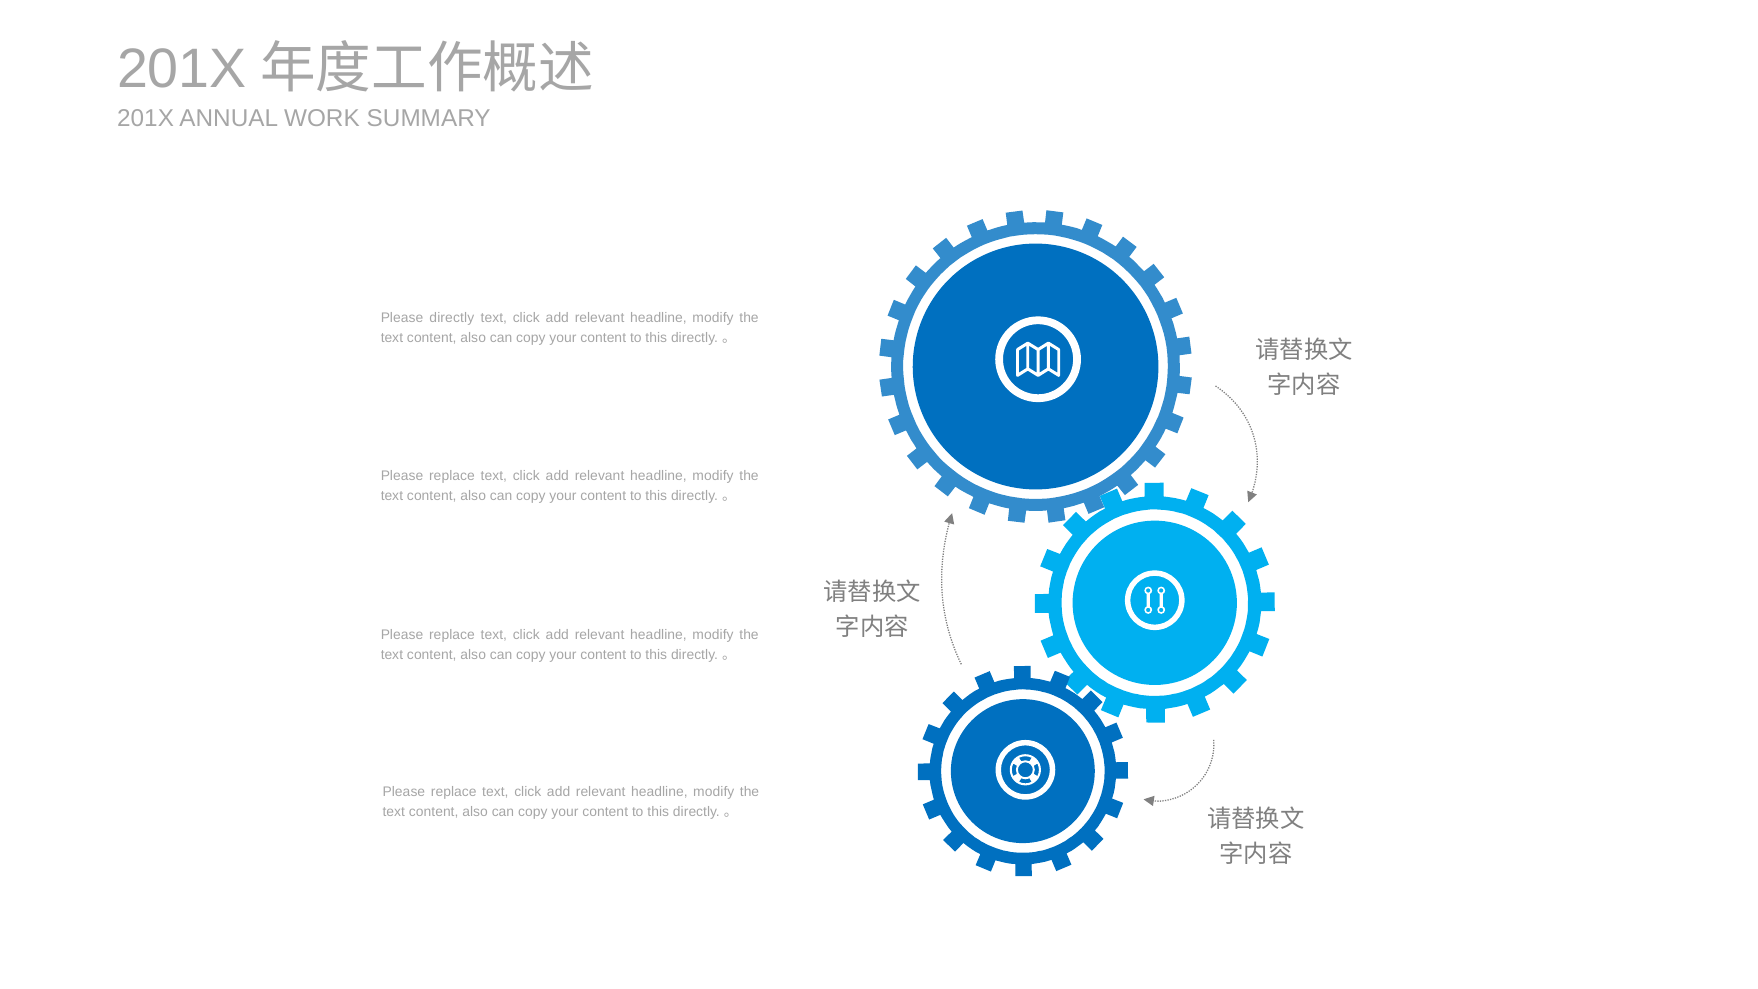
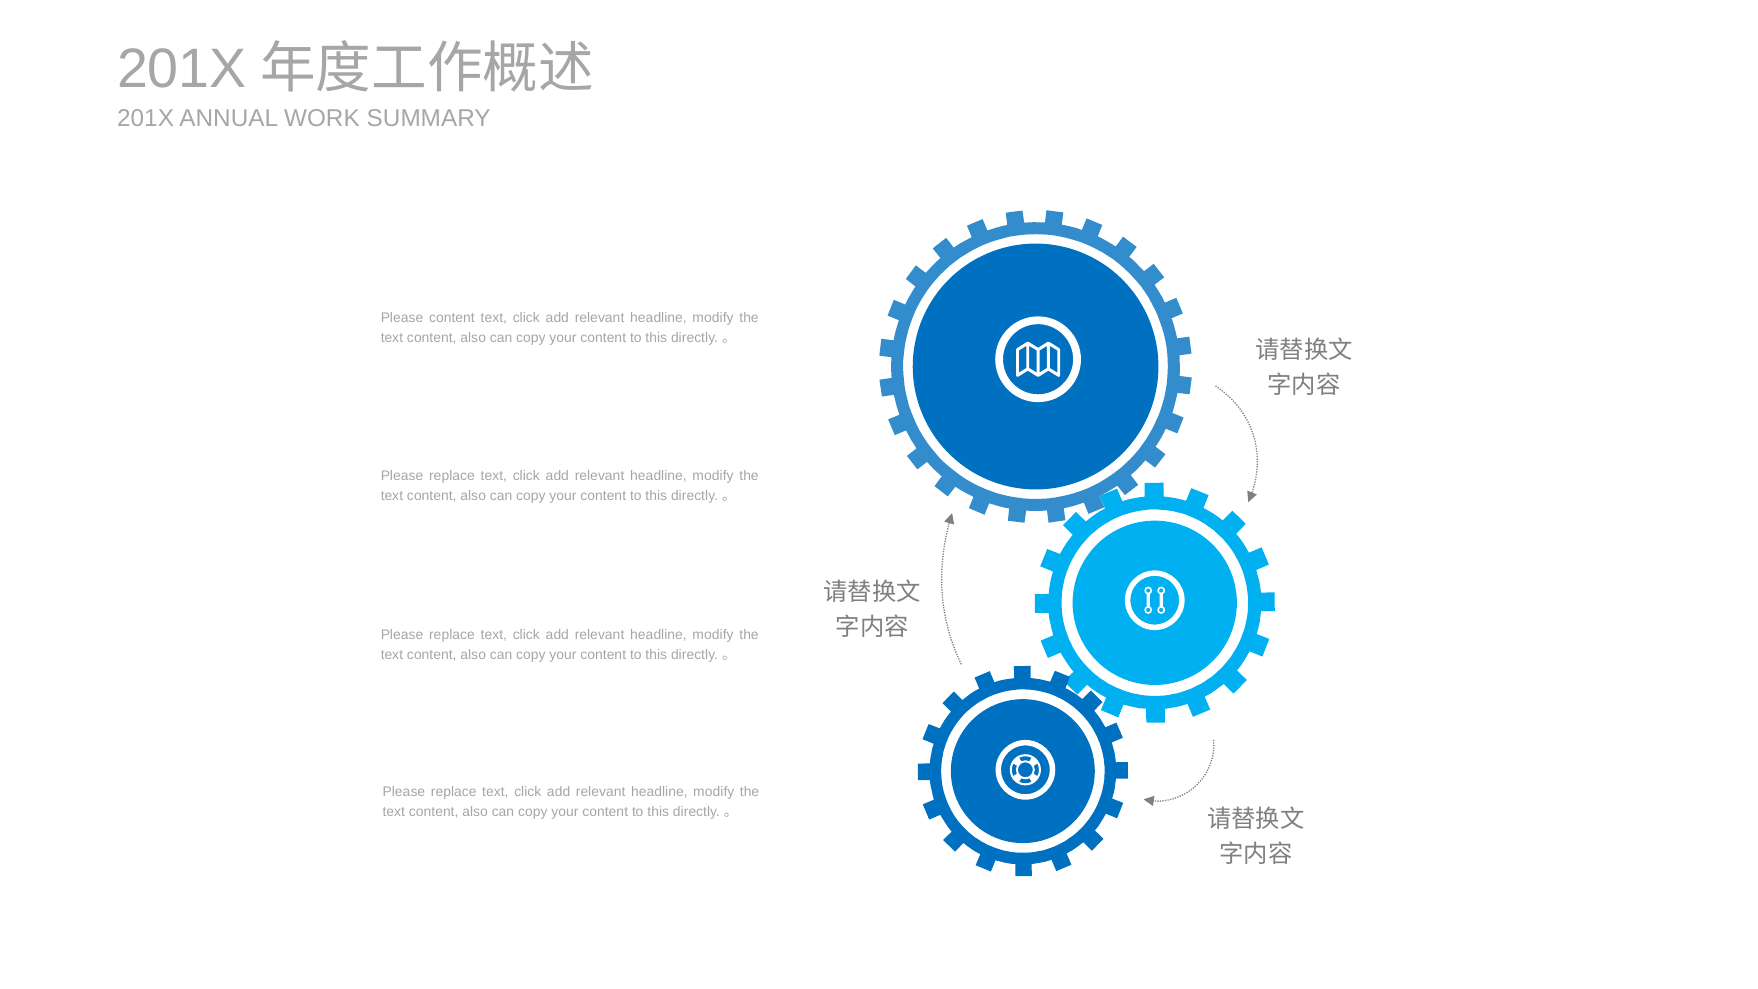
Please directly: directly -> content
